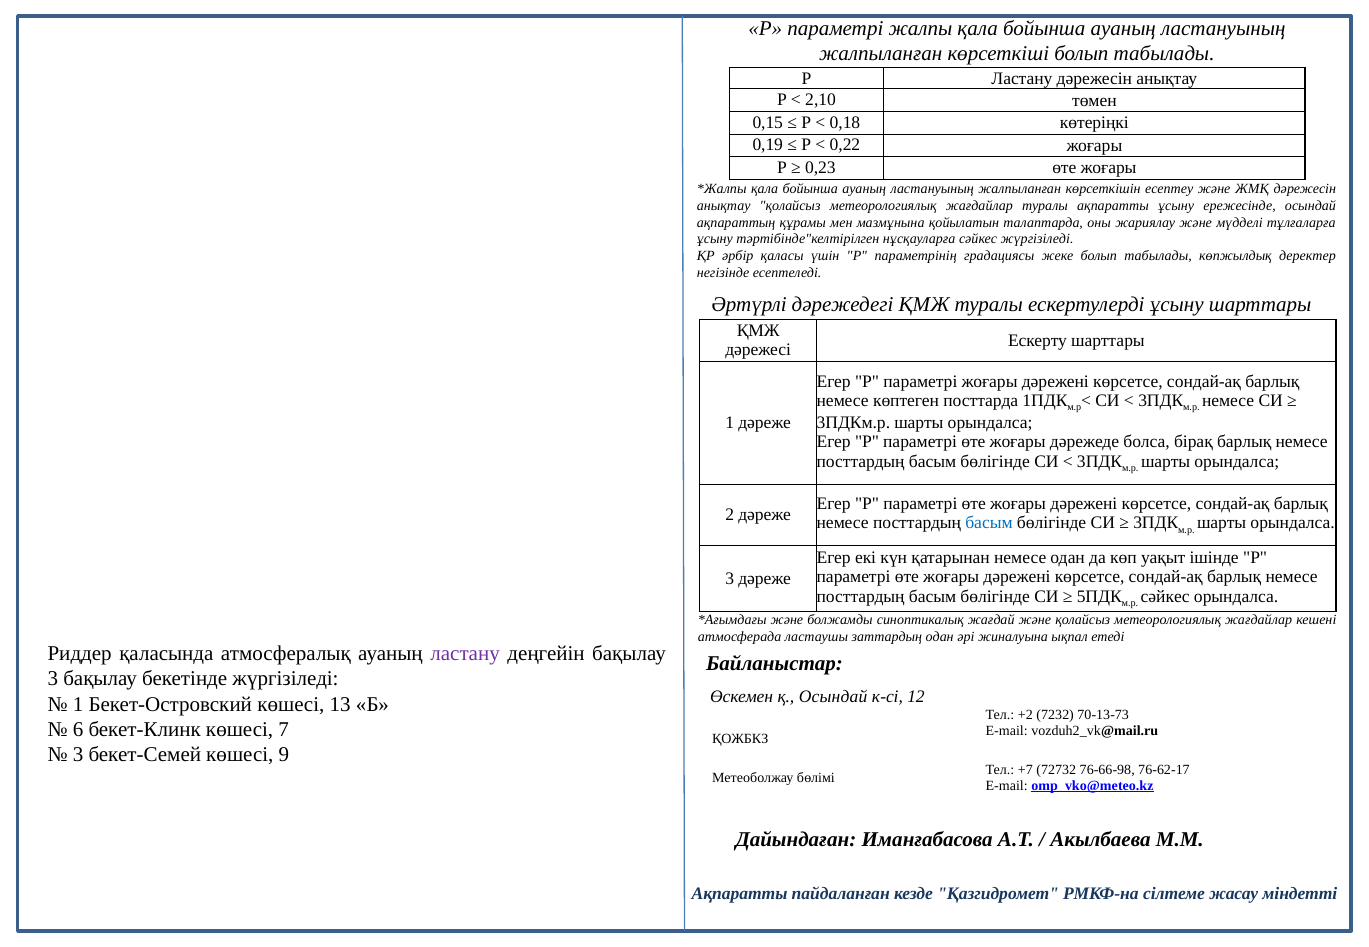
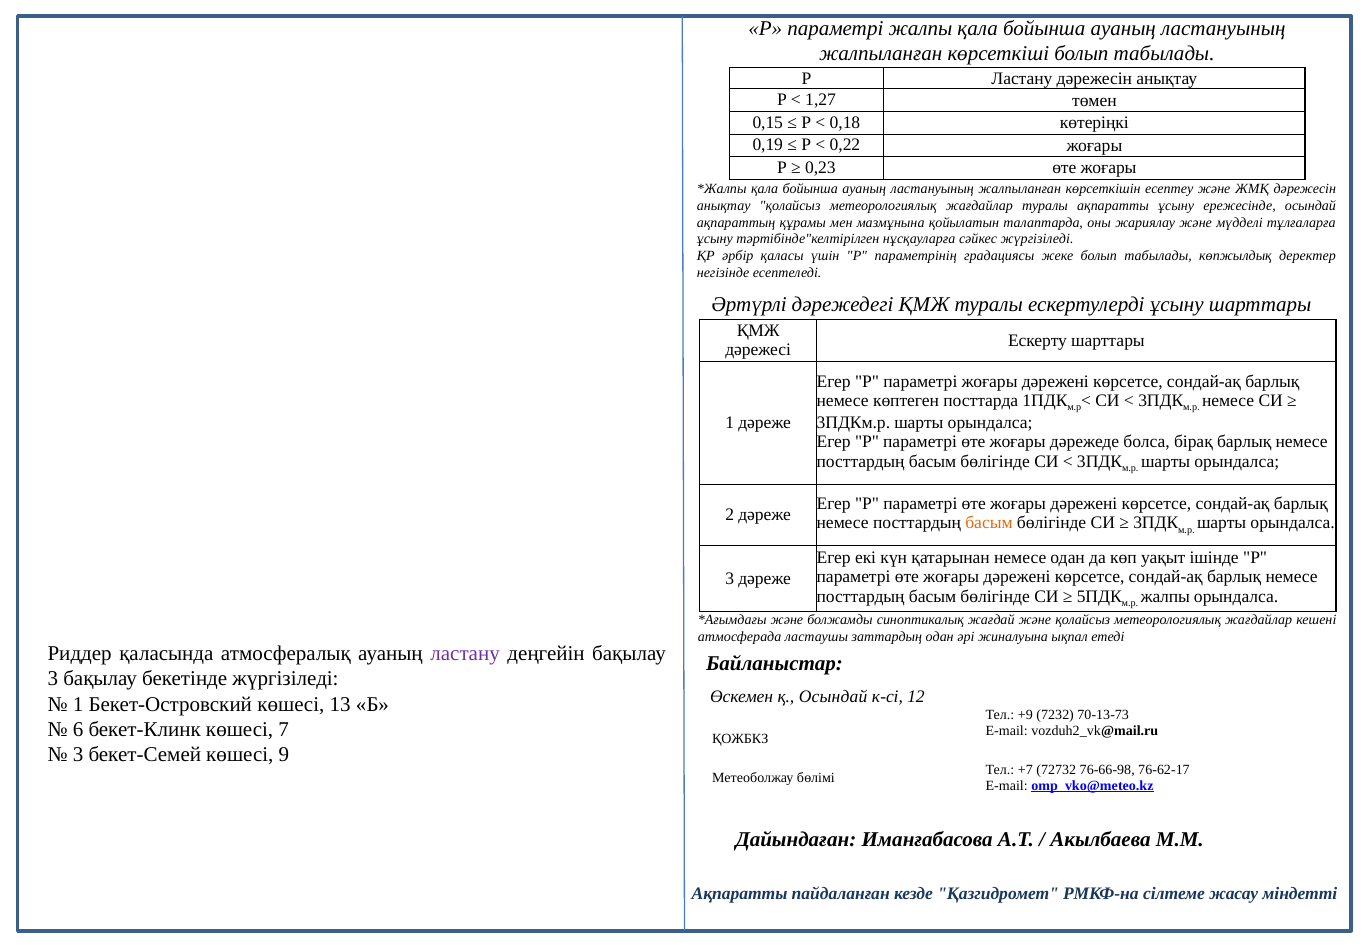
2,10: 2,10 -> 1,27
басым at (989, 523) colour: blue -> orange
сәйкес at (1165, 597): сәйкес -> жалпы
+2: +2 -> +9
